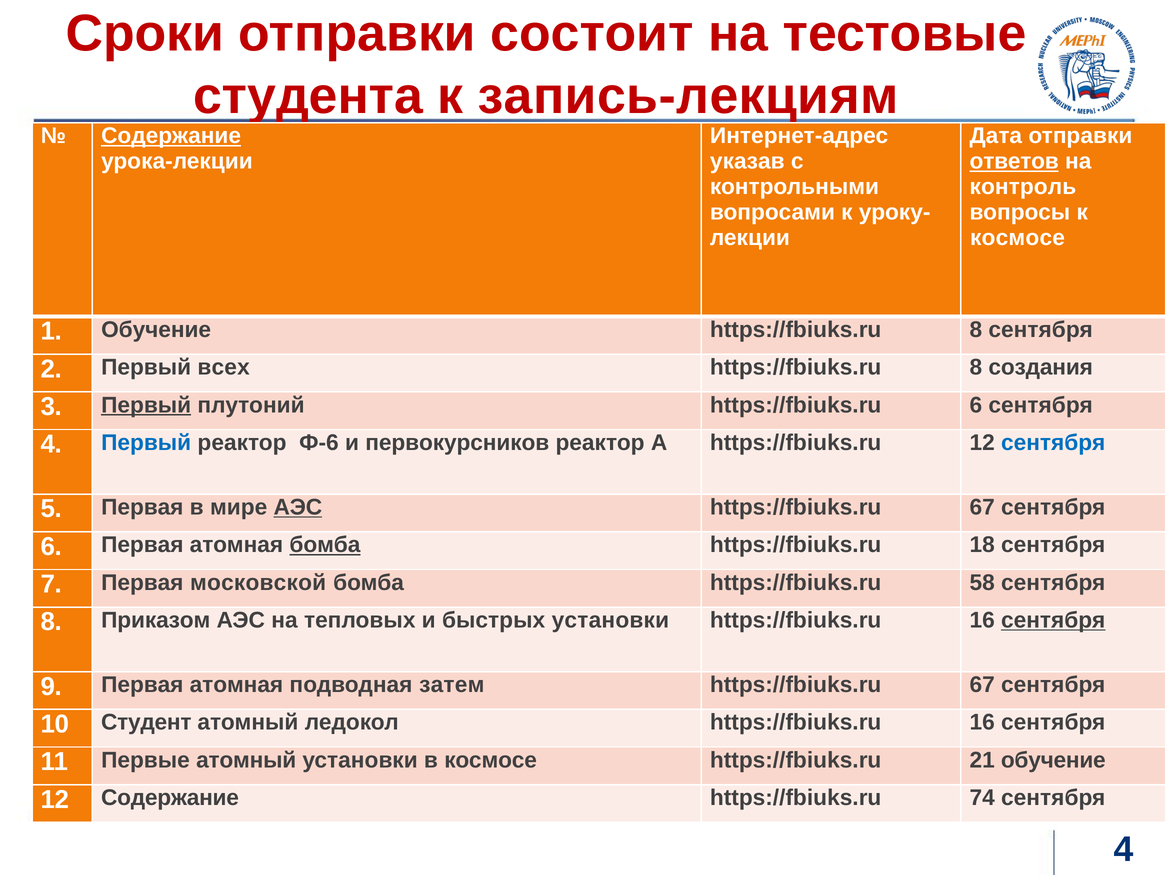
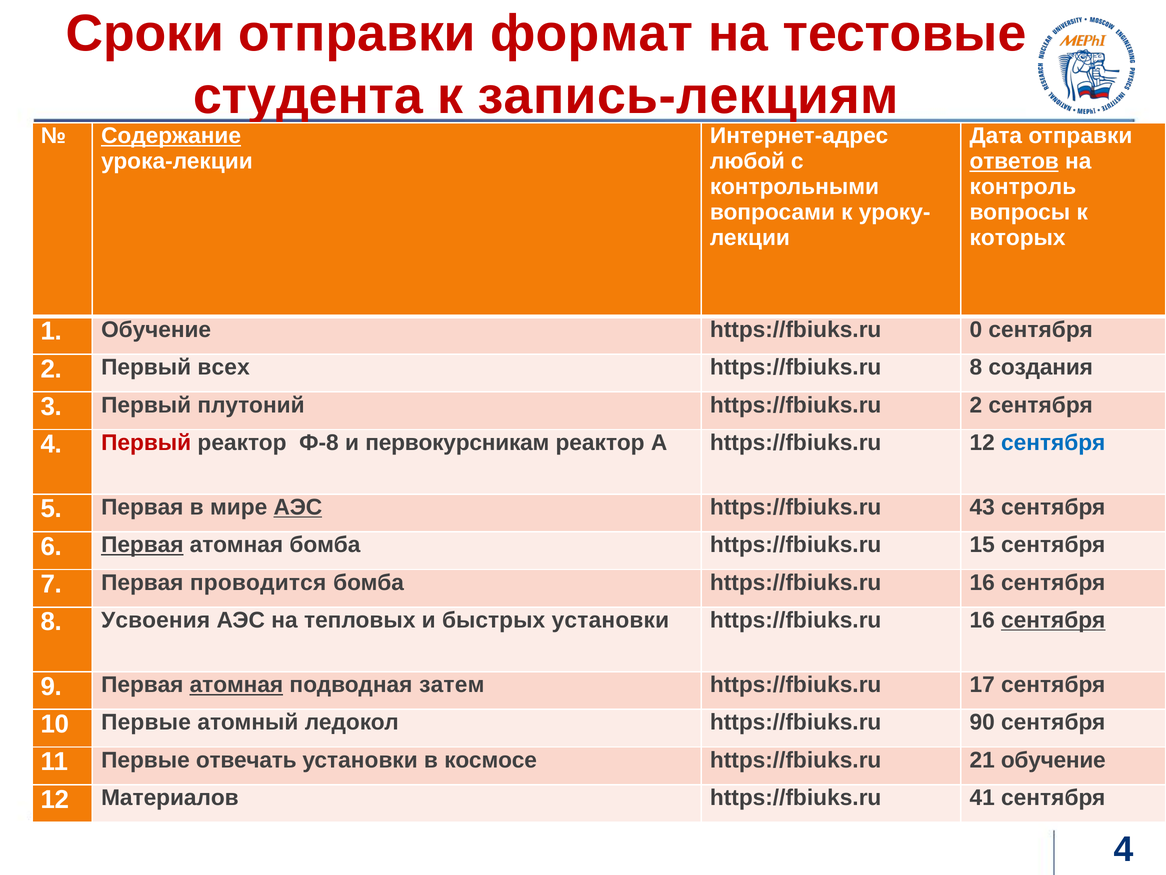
состоит: состоит -> формат
указав: указав -> любой
космосе at (1017, 238): космосе -> которых
8 at (976, 330): 8 -> 0
Первый at (146, 405) underline: present -> none
https://fbiuks.ru 6: 6 -> 2
Первый at (146, 442) colour: blue -> red
Ф-6: Ф-6 -> Ф-8
первокурсников: первокурсников -> первокурсникам
67 at (982, 507): 67 -> 43
Первая at (142, 545) underline: none -> present
бомба at (325, 545) underline: present -> none
18: 18 -> 15
московской: московской -> проводится
бомба https://fbiuks.ru 58: 58 -> 16
Приказом: Приказом -> Усвоения
атомная at (236, 684) underline: none -> present
67 at (982, 684): 67 -> 17
10 Студент: Студент -> Первые
ледокол https://fbiuks.ru 16: 16 -> 90
Первые атомный: атомный -> отвечать
12 Содержание: Содержание -> Материалов
74: 74 -> 41
